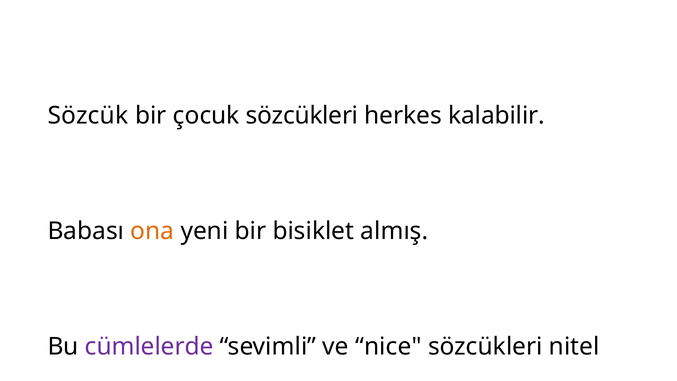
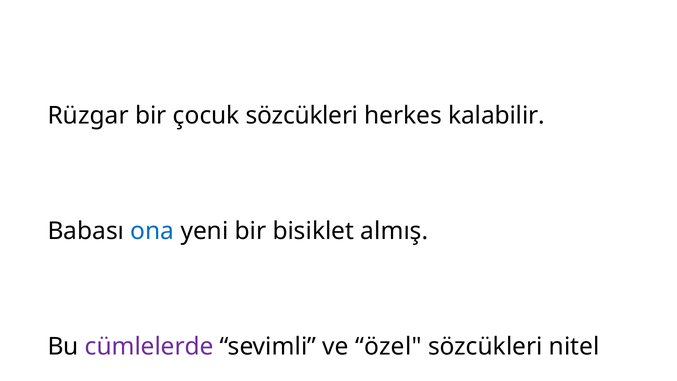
Sözcük: Sözcük -> Rüzgar
ona colour: orange -> blue
nice: nice -> özel
